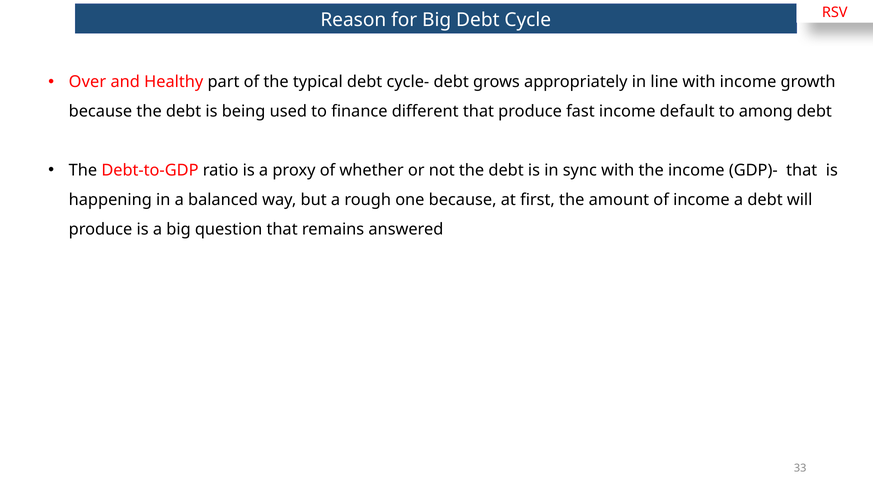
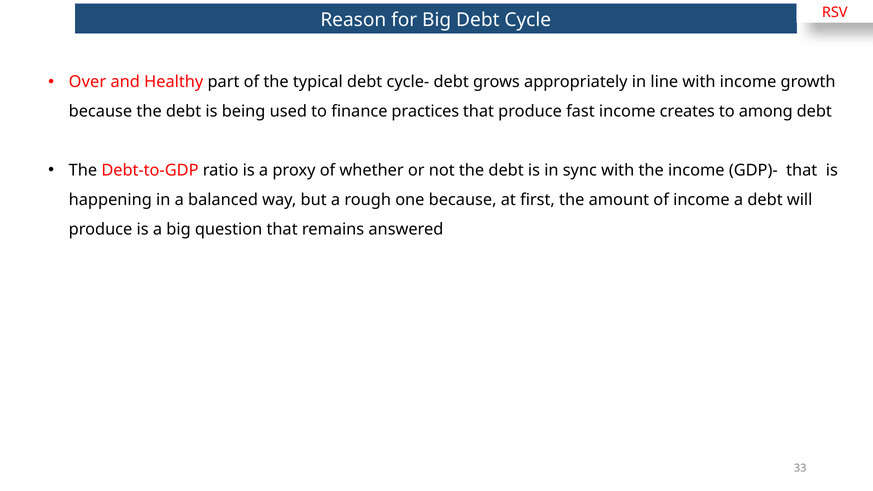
different: different -> practices
default: default -> creates
